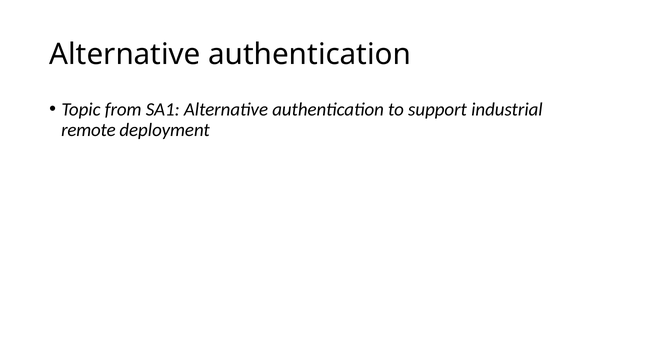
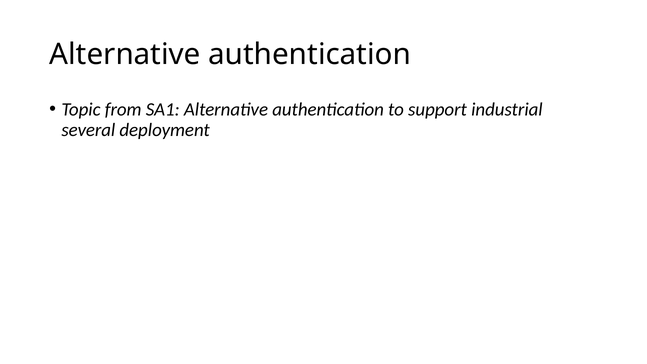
remote: remote -> several
